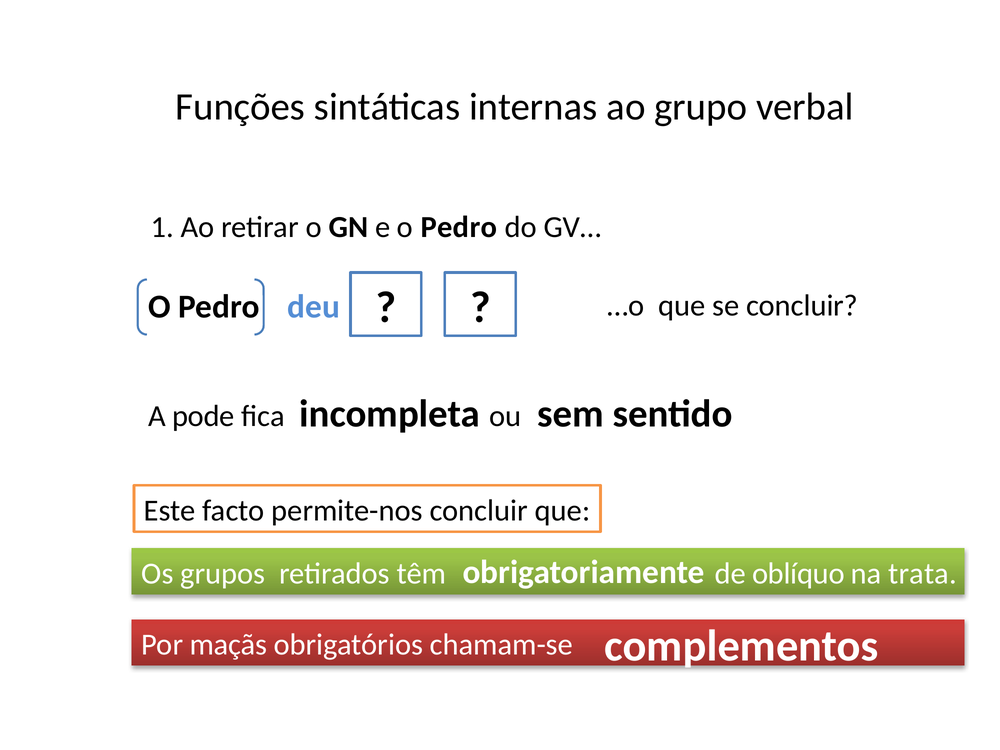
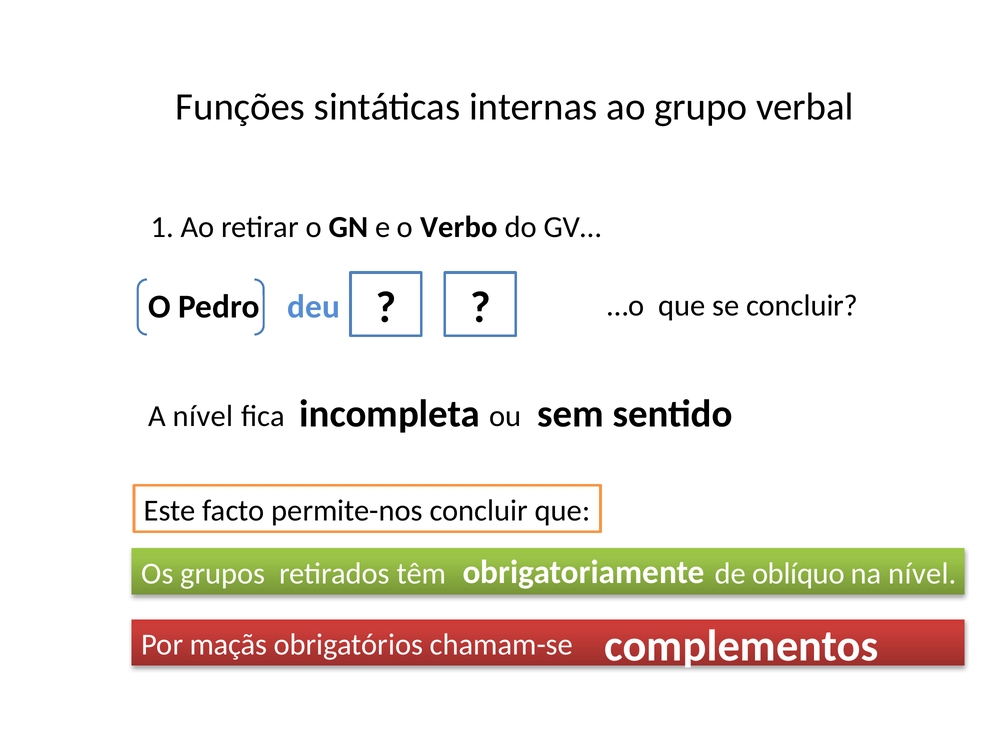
e o Pedro: Pedro -> Verbo
A pode: pode -> nível
na trata: trata -> nível
